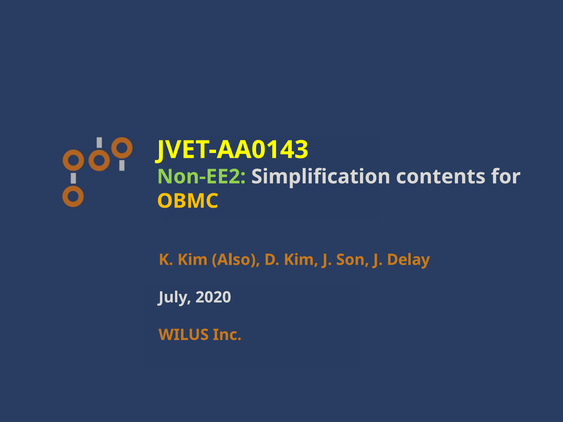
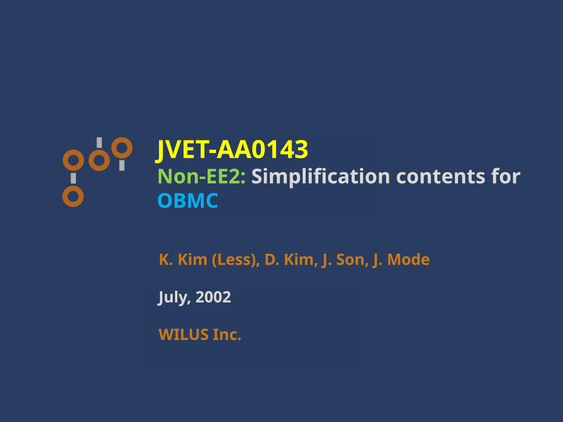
OBMC colour: yellow -> light blue
Also: Also -> Less
Delay: Delay -> Mode
2020: 2020 -> 2002
